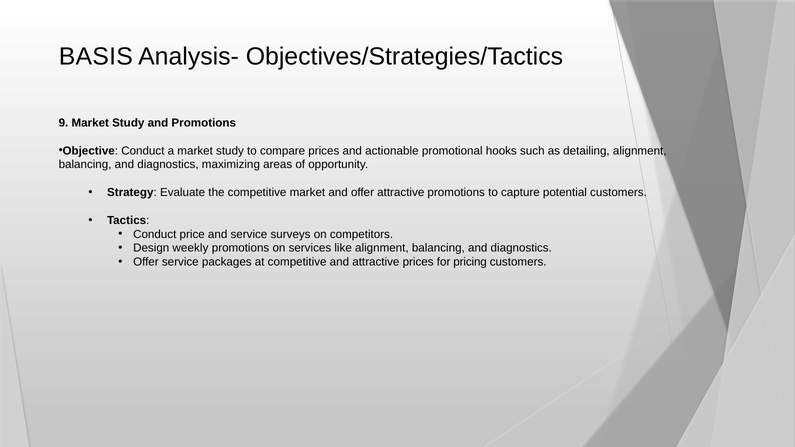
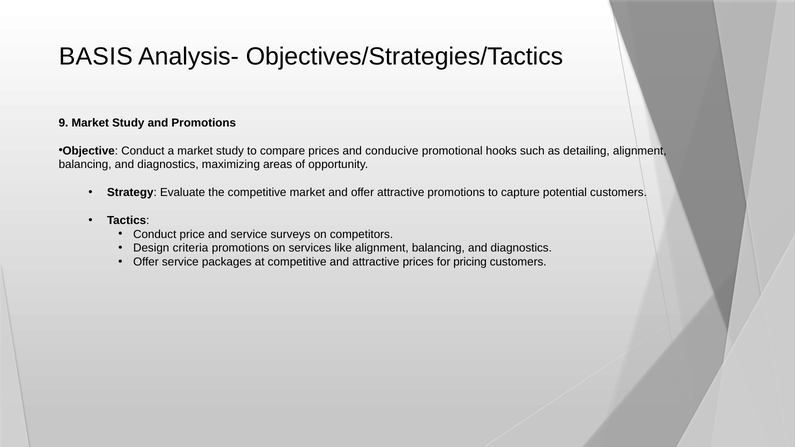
actionable: actionable -> conducive
weekly: weekly -> criteria
